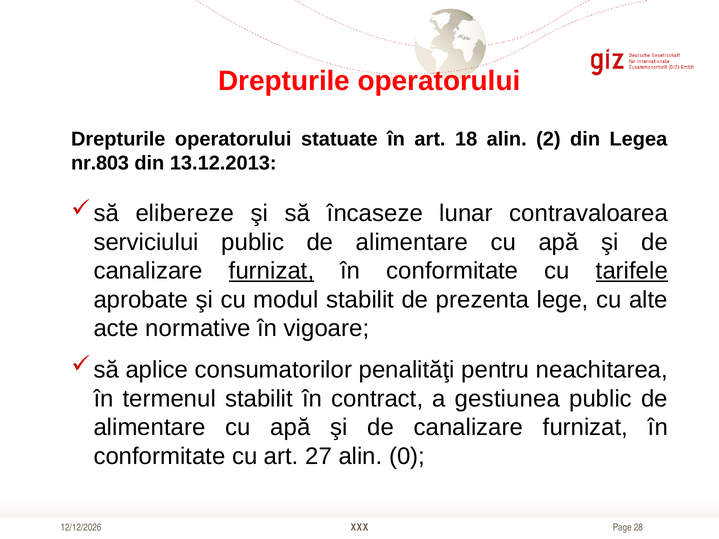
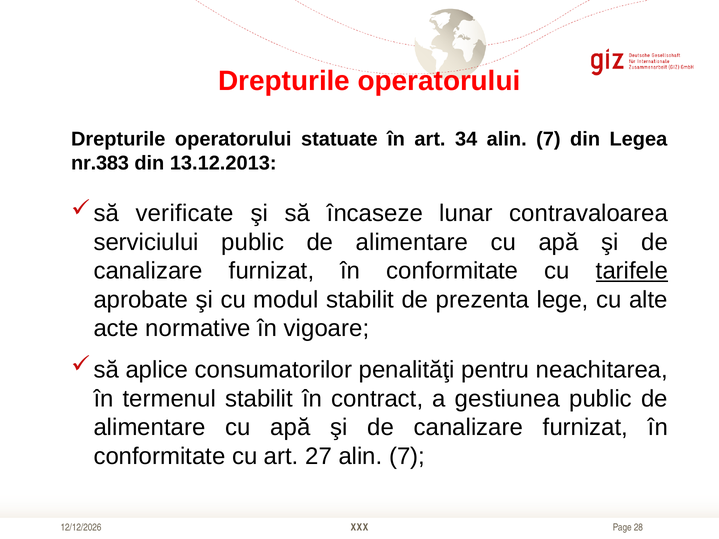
18: 18 -> 34
2 at (548, 139): 2 -> 7
nr.803: nr.803 -> nr.383
elibereze: elibereze -> verificate
furnizat at (272, 271) underline: present -> none
27 alin 0: 0 -> 7
